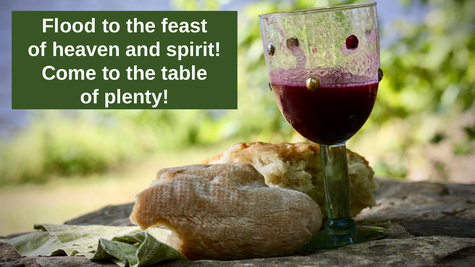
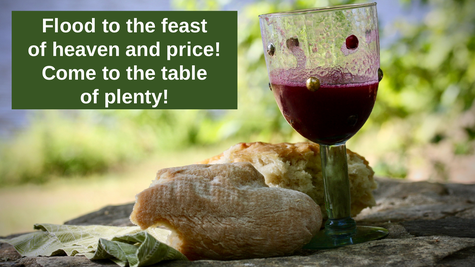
spirit: spirit -> price
